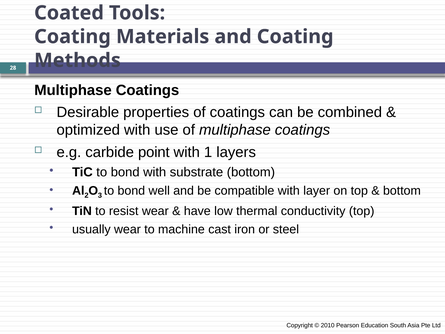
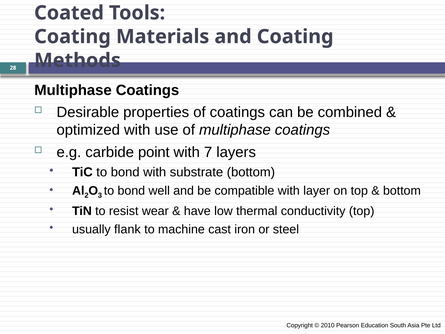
1: 1 -> 7
usually wear: wear -> flank
